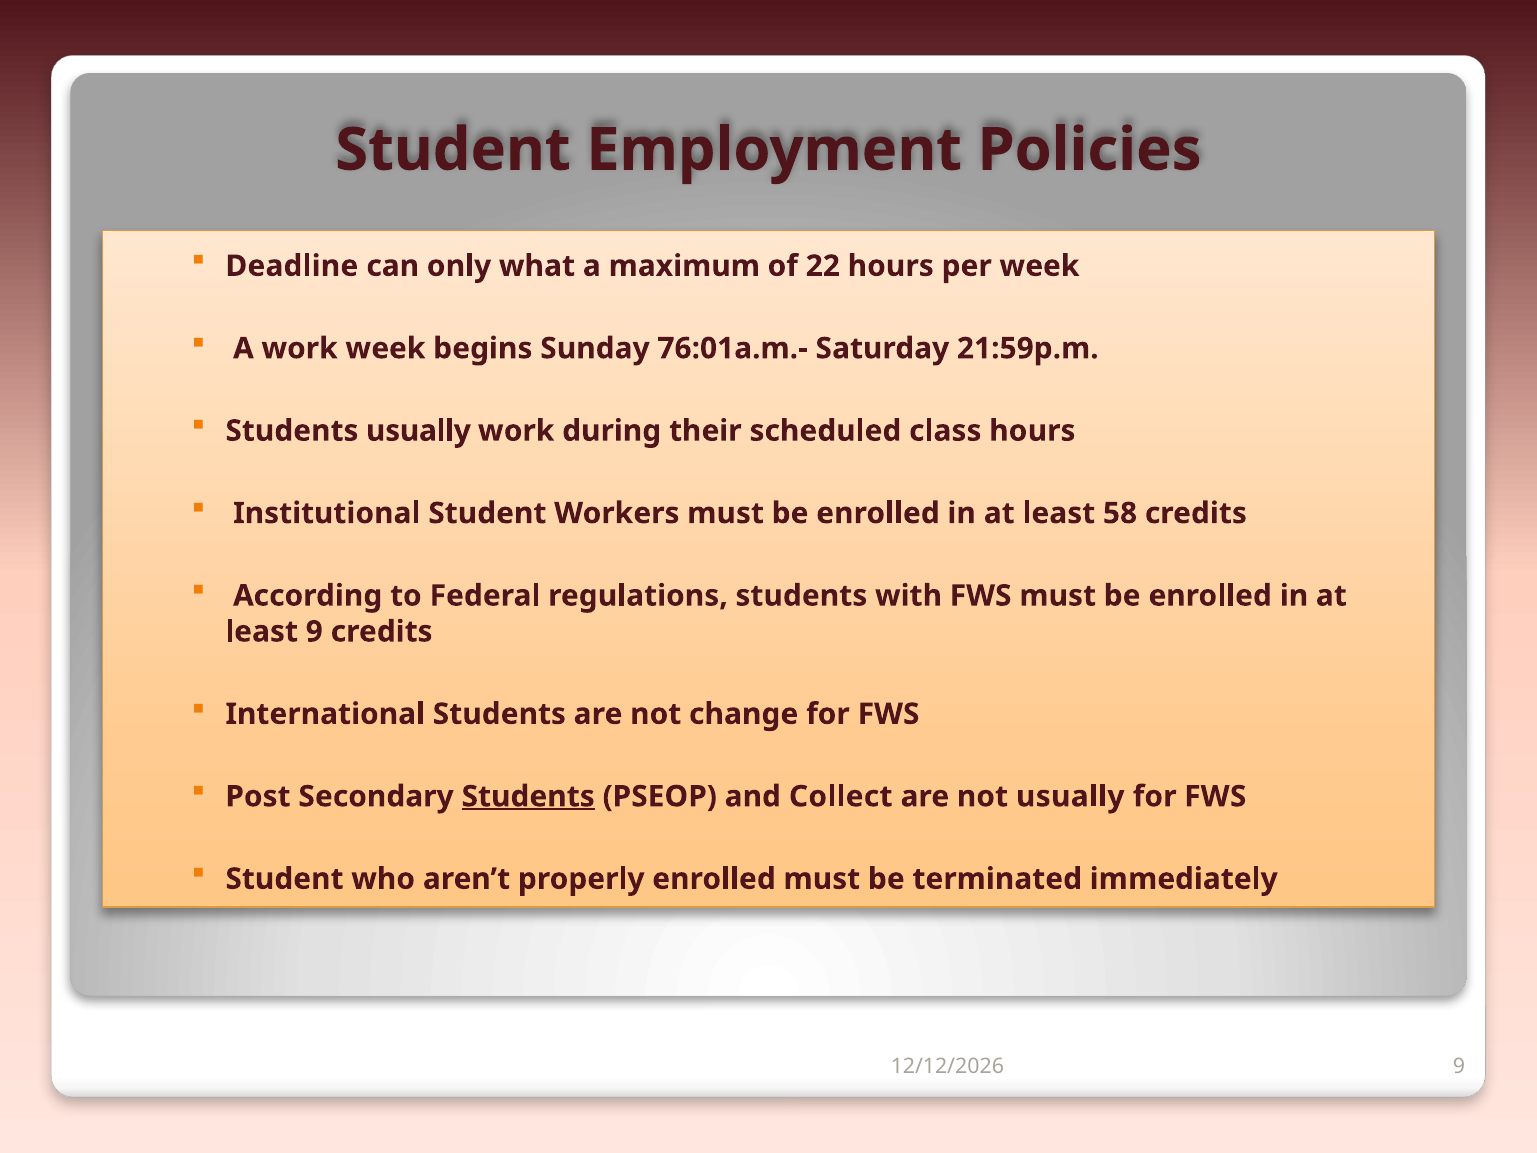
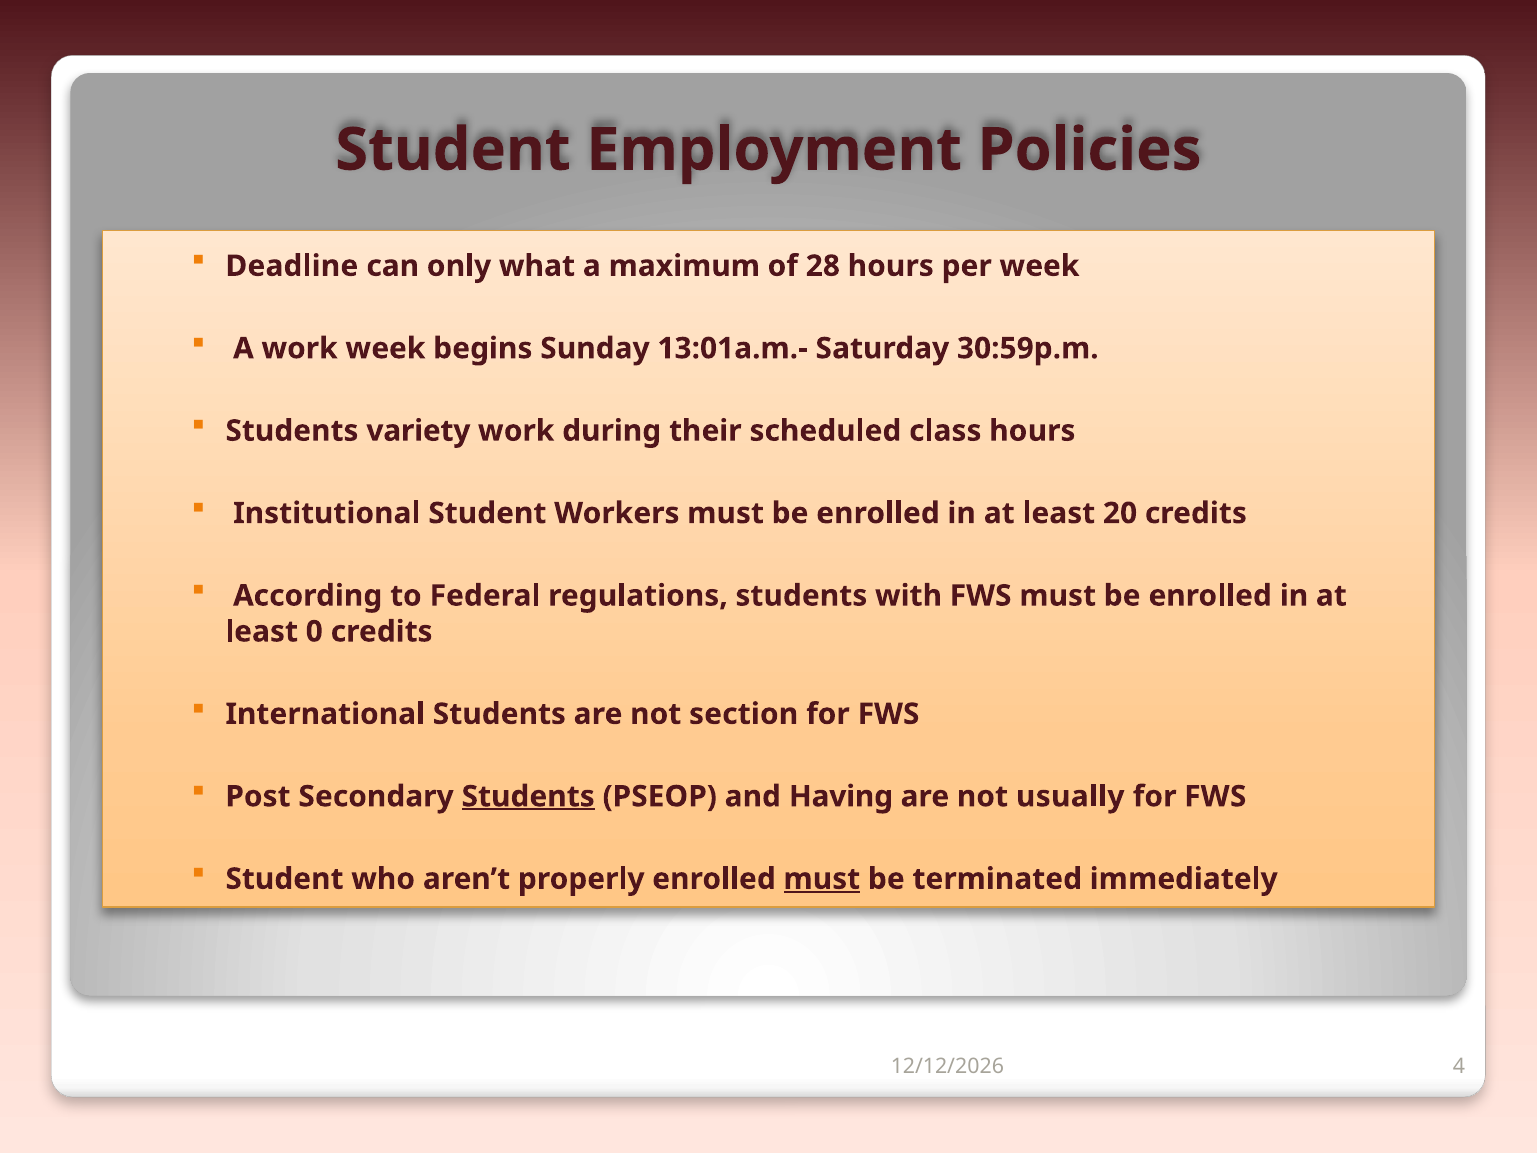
22: 22 -> 28
76:01a.m.-: 76:01a.m.- -> 13:01a.m.-
21:59p.m: 21:59p.m -> 30:59p.m
Students usually: usually -> variety
58: 58 -> 20
least 9: 9 -> 0
change: change -> section
Collect: Collect -> Having
must at (822, 879) underline: none -> present
9 at (1459, 1066): 9 -> 4
